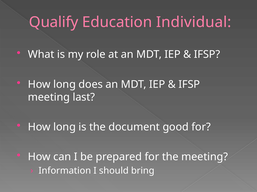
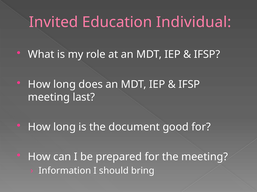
Qualify: Qualify -> Invited
